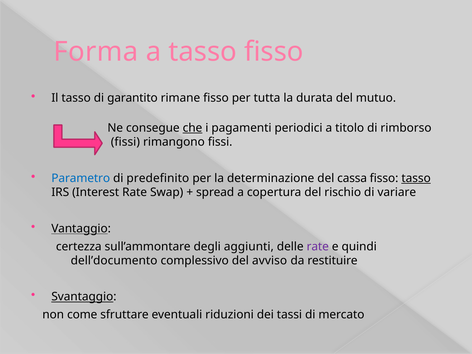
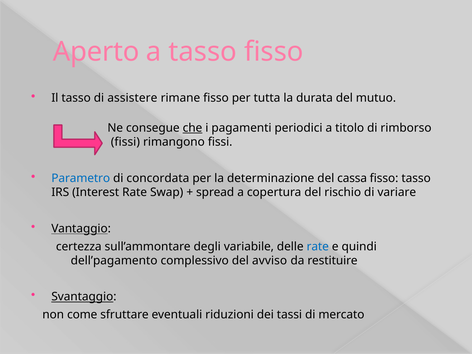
Forma: Forma -> Aperto
garantito: garantito -> assistere
predefinito: predefinito -> concordata
tasso at (416, 178) underline: present -> none
aggiunti: aggiunti -> variabile
rate at (318, 246) colour: purple -> blue
dell’documento: dell’documento -> dell’pagamento
